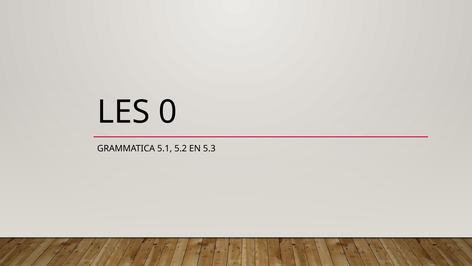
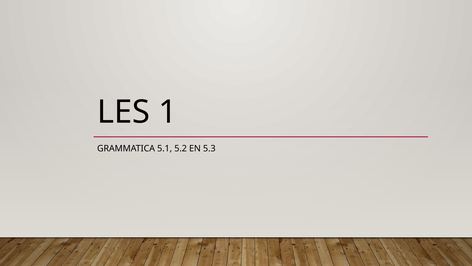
0: 0 -> 1
